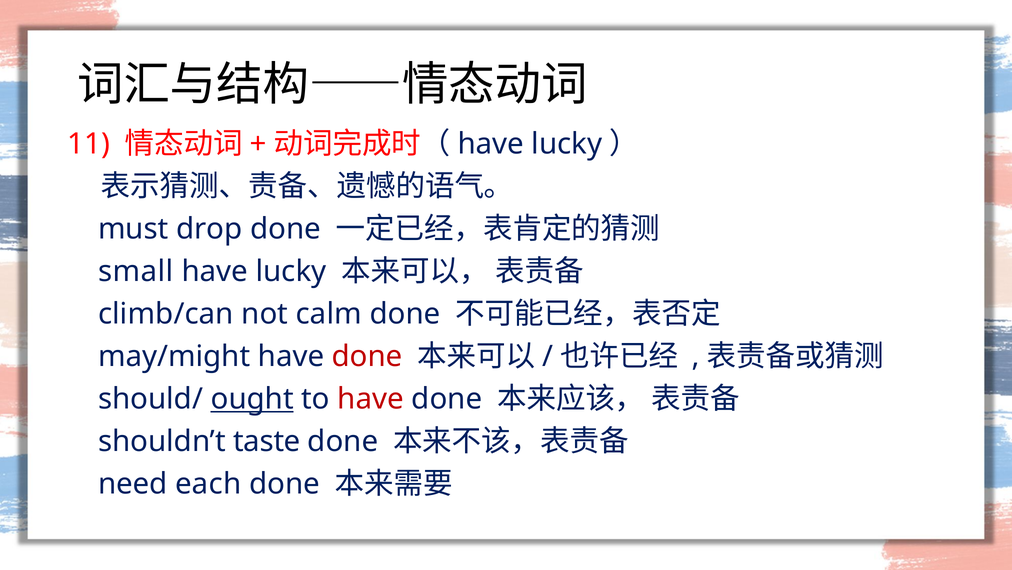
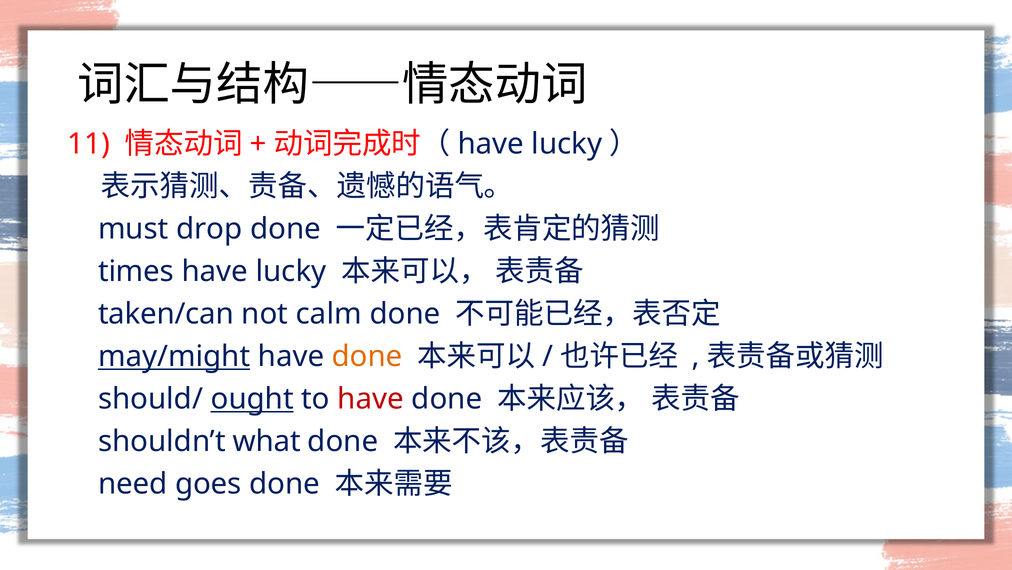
small: small -> times
climb/can: climb/can -> taken/can
may/might underline: none -> present
done at (367, 356) colour: red -> orange
taste: taste -> what
each: each -> goes
